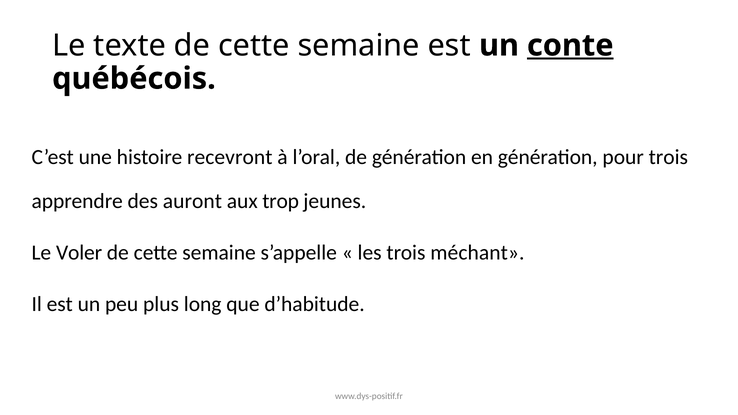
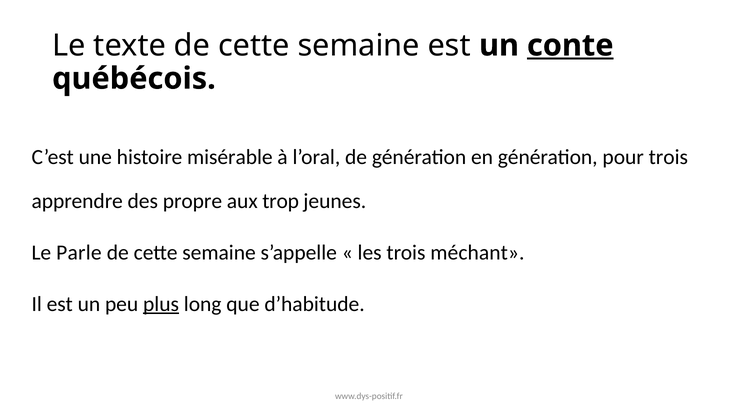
recevront: recevront -> misérable
auront: auront -> propre
Voler: Voler -> Parle
plus underline: none -> present
